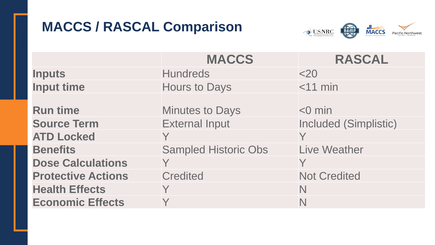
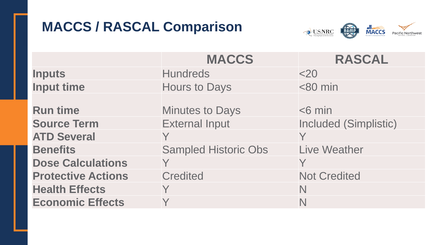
<11: <11 -> <80
<0: <0 -> <6
Locked: Locked -> Several
